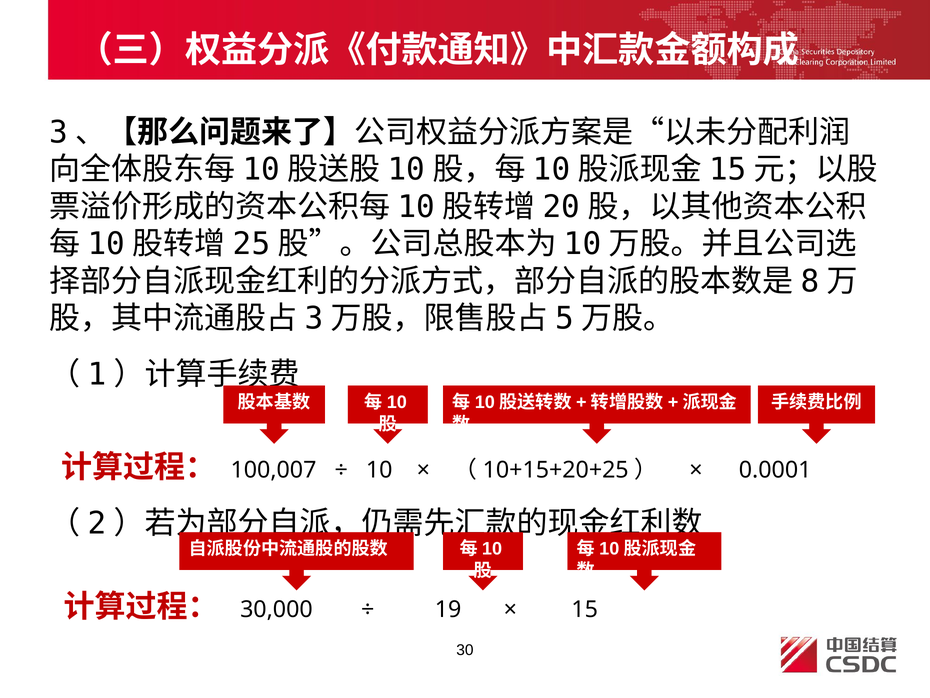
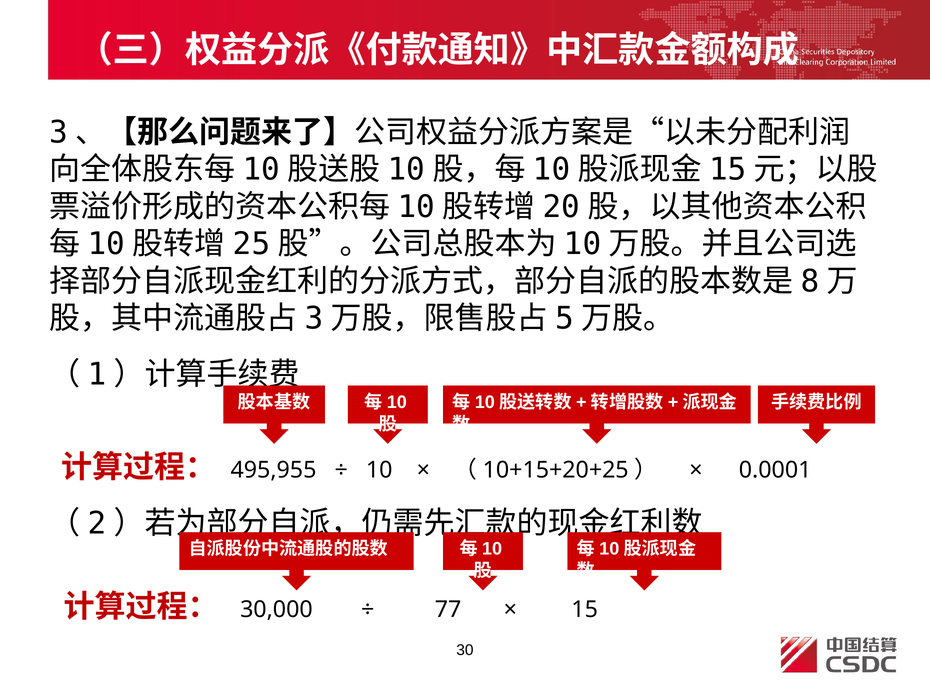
100,007: 100,007 -> 495,955
19: 19 -> 77
